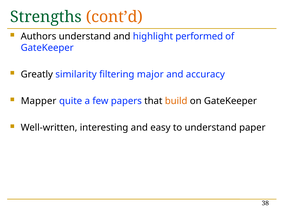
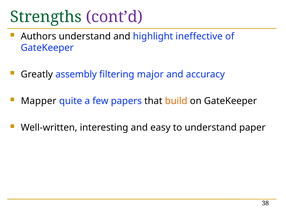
cont’d colour: orange -> purple
performed: performed -> ineffective
similarity: similarity -> assembly
